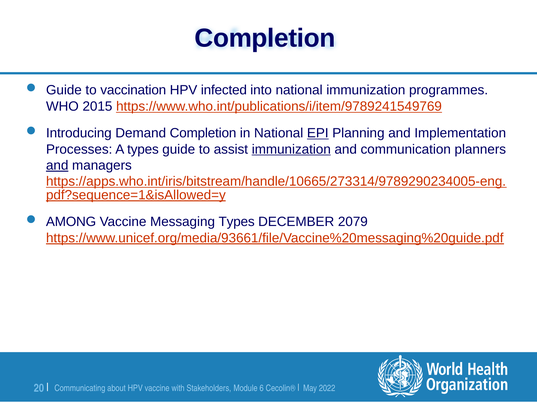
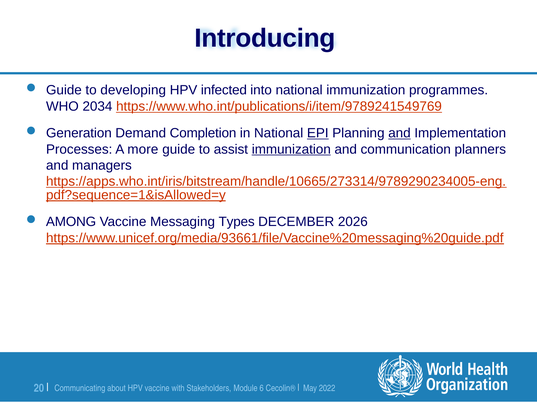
Completion at (265, 38): Completion -> Introducing
vaccination: vaccination -> developing
2015: 2015 -> 2034
Introducing: Introducing -> Generation
and at (399, 133) underline: none -> present
A types: types -> more
and at (57, 165) underline: present -> none
2079: 2079 -> 2026
